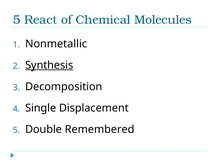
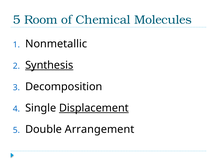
React: React -> Room
Displacement underline: none -> present
Remembered: Remembered -> Arrangement
